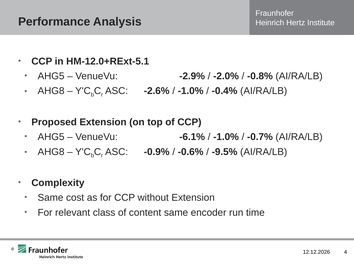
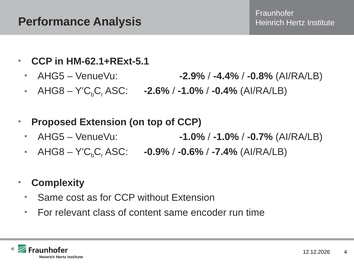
HM-12.0+RExt-5.1: HM-12.0+RExt-5.1 -> HM-62.1+RExt-5.1
-2.0%: -2.0% -> -4.4%
VenueVu -6.1%: -6.1% -> -1.0%
-9.5%: -9.5% -> -7.4%
